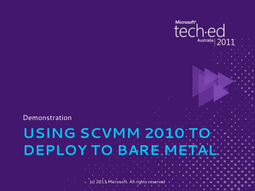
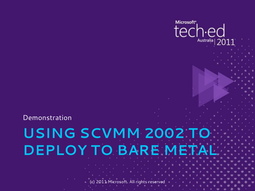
2010: 2010 -> 2002
